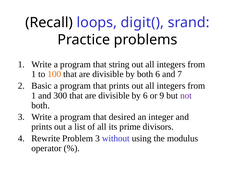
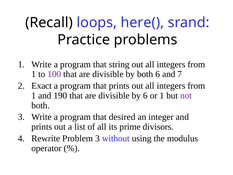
digit(: digit( -> here(
100 colour: orange -> purple
Basic: Basic -> Exact
300: 300 -> 190
or 9: 9 -> 1
